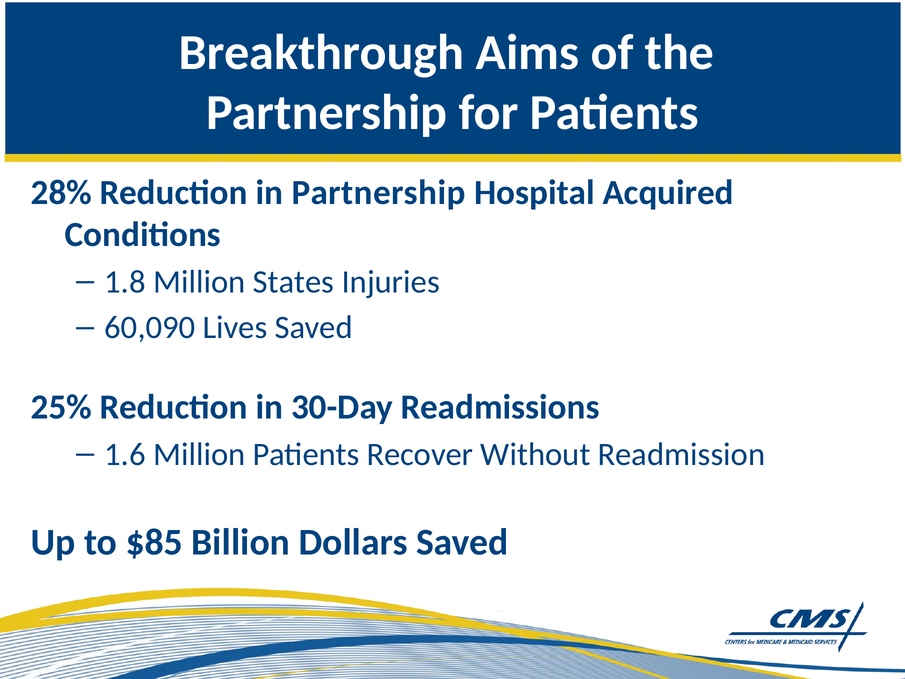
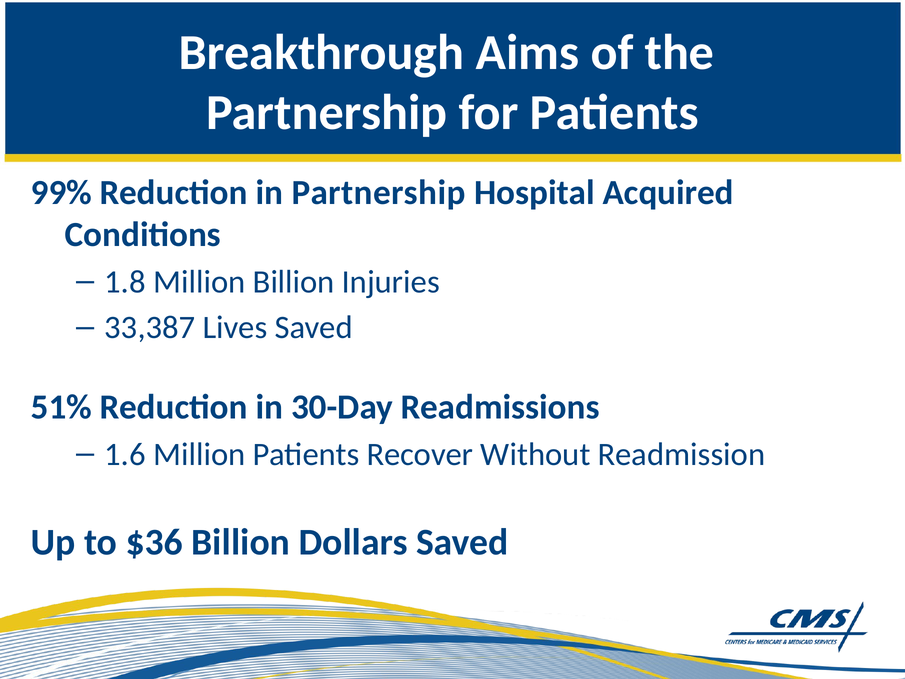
28%: 28% -> 99%
Million States: States -> Billion
60,090: 60,090 -> 33,387
25%: 25% -> 51%
$85: $85 -> $36
